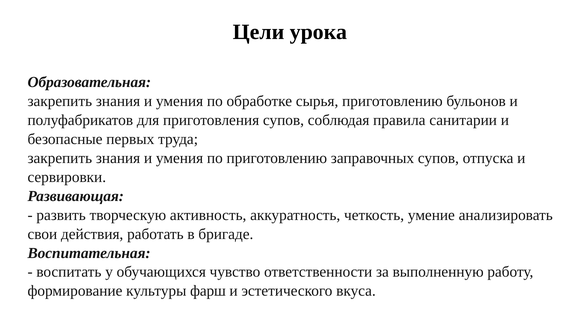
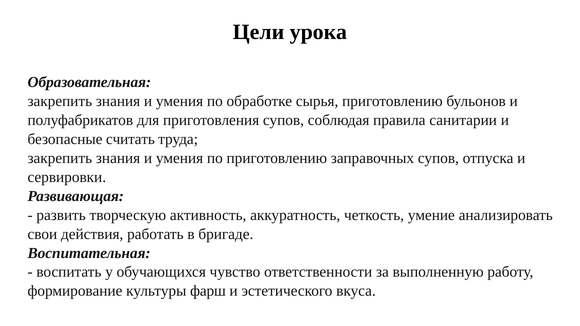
первых: первых -> считать
